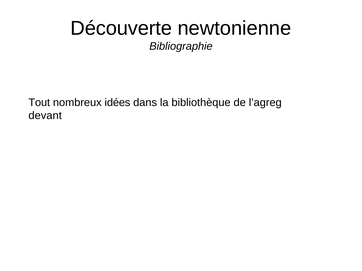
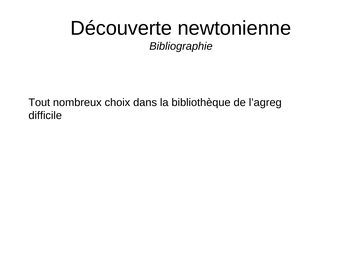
idées: idées -> choix
devant: devant -> difficile
